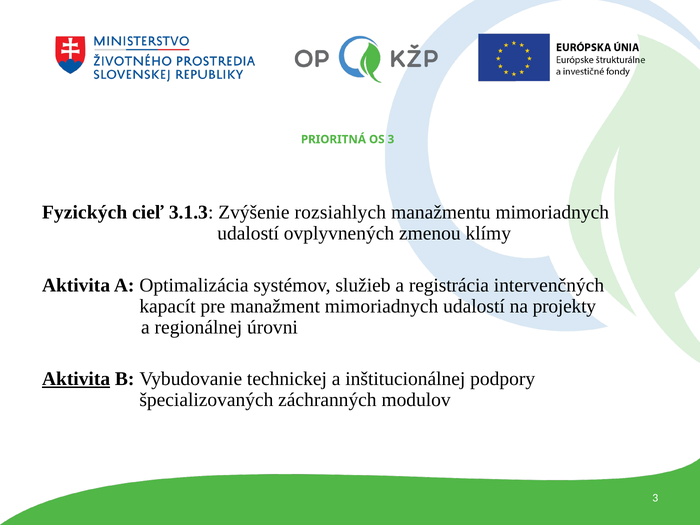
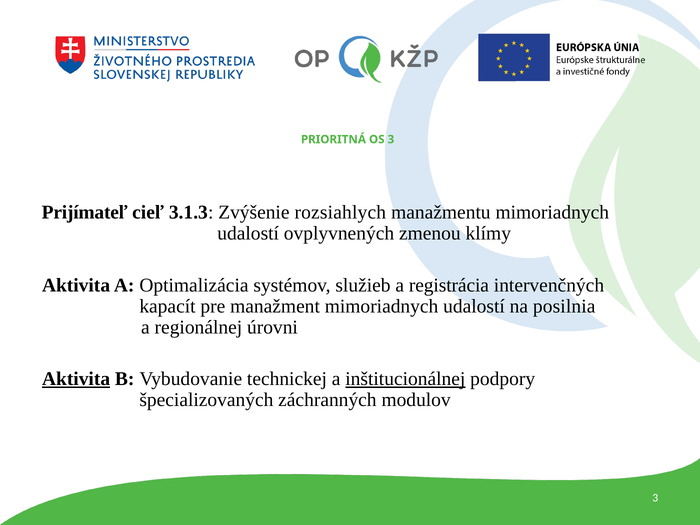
Fyzických: Fyzických -> Prijímateľ
projekty: projekty -> posilnia
inštitucionálnej underline: none -> present
